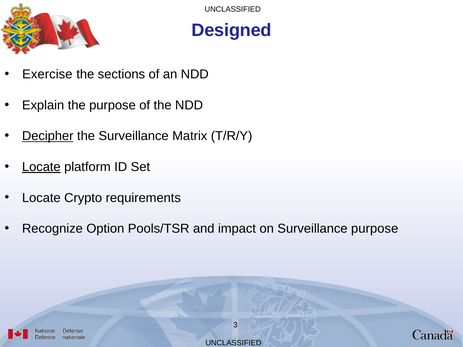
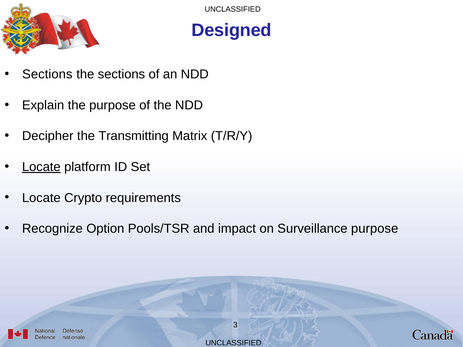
Exercise at (47, 74): Exercise -> Sections
Decipher underline: present -> none
the Surveillance: Surveillance -> Transmitting
